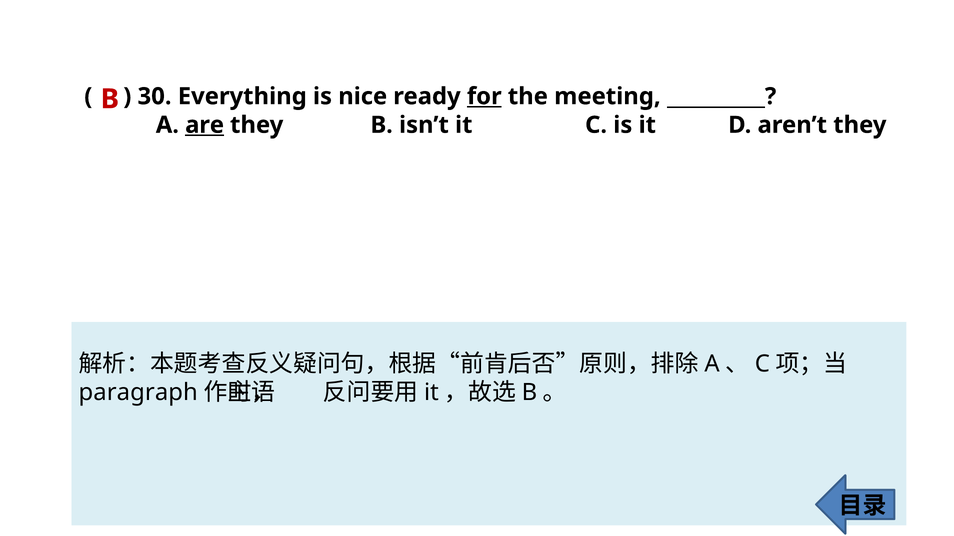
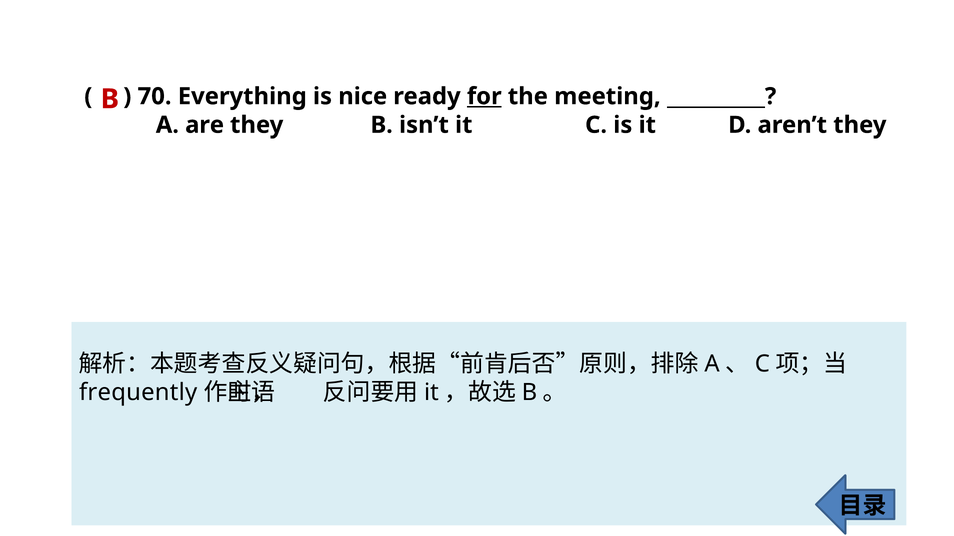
30: 30 -> 70
are underline: present -> none
paragraph: paragraph -> frequently
